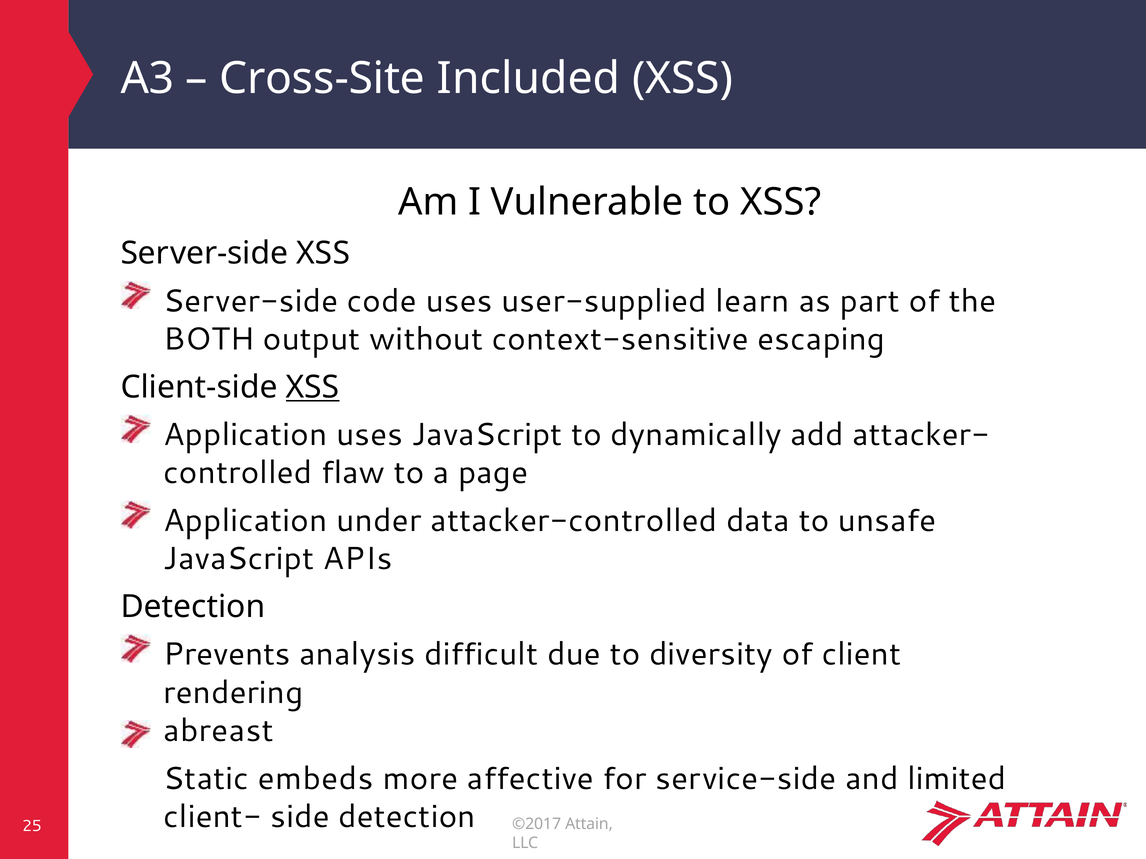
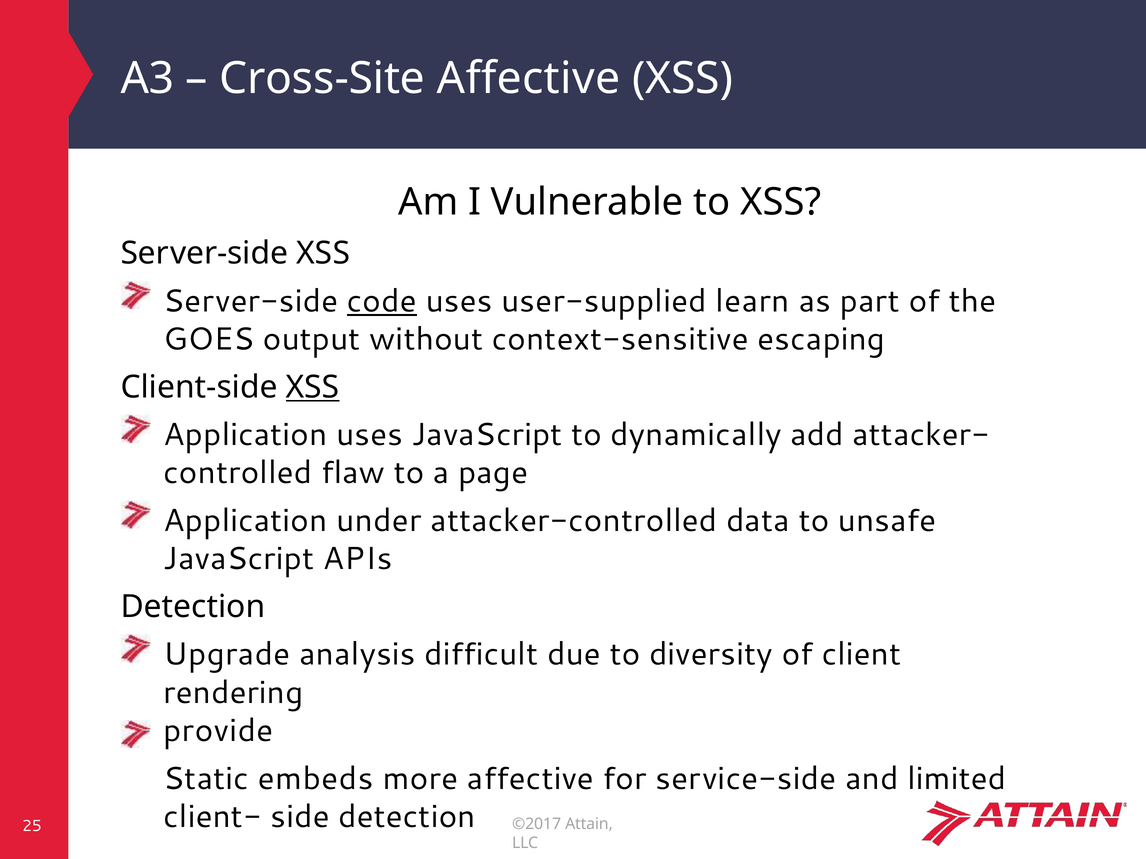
Cross-Site Included: Included -> Affective
code underline: none -> present
BOTH: BOTH -> GOES
Prevents: Prevents -> Upgrade
abreast: abreast -> provide
